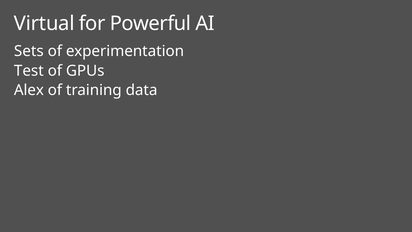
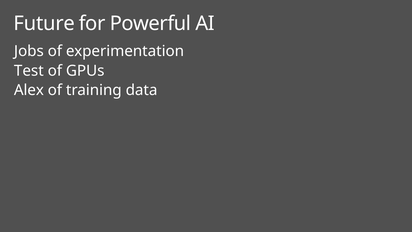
Virtual: Virtual -> Future
Sets: Sets -> Jobs
